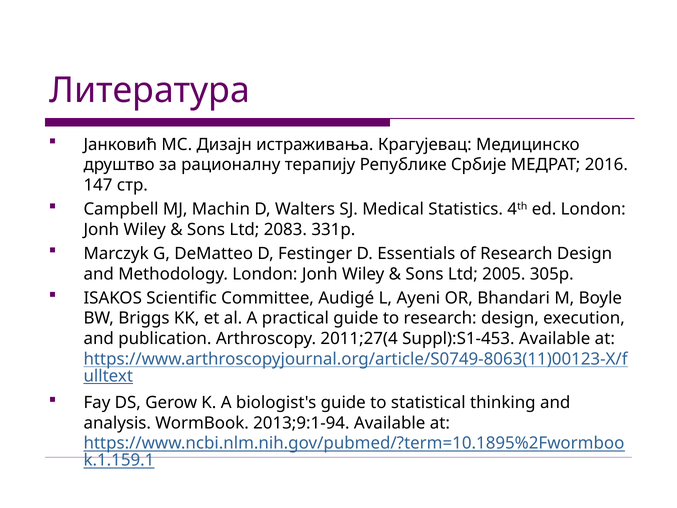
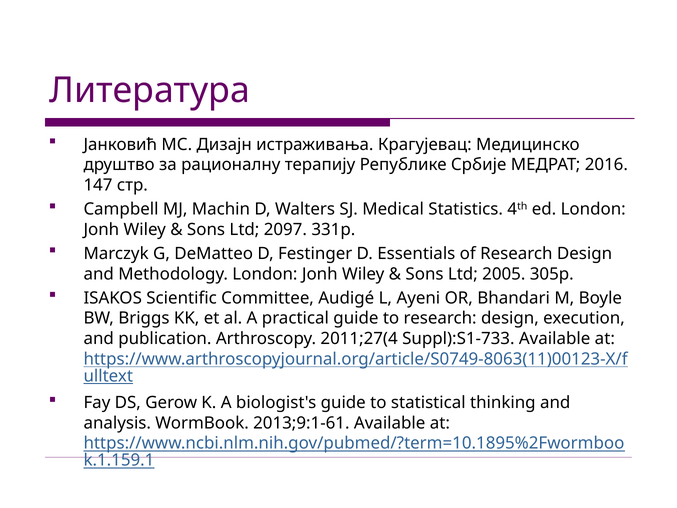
2083: 2083 -> 2097
Suppl):S1-453: Suppl):S1-453 -> Suppl):S1-733
2013;9:1-94: 2013;9:1-94 -> 2013;9:1-61
